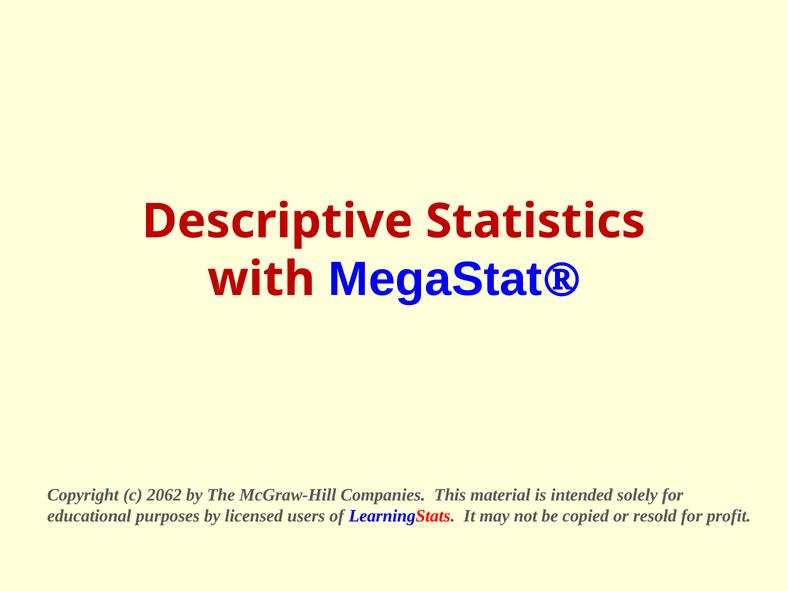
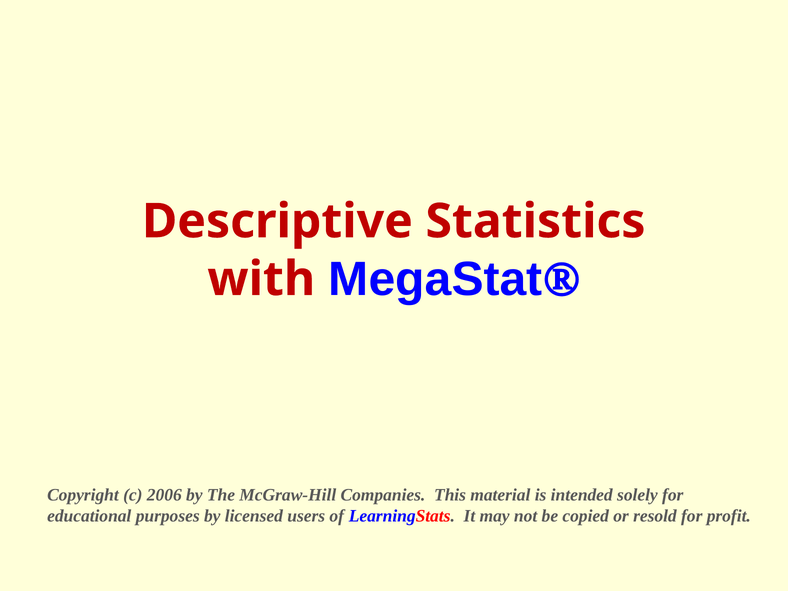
2062: 2062 -> 2006
